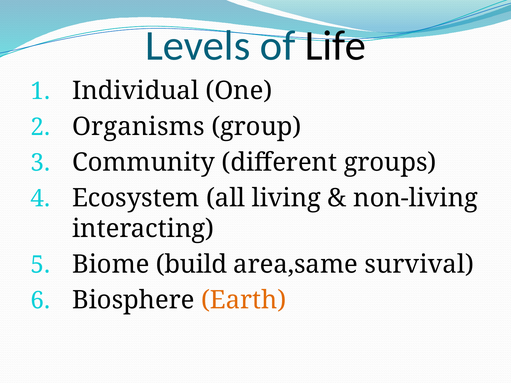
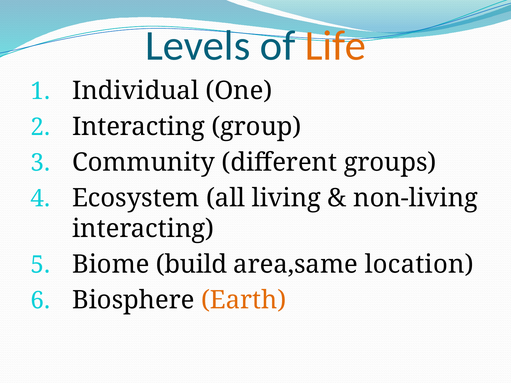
Life colour: black -> orange
Organisms at (138, 127): Organisms -> Interacting
survival: survival -> location
